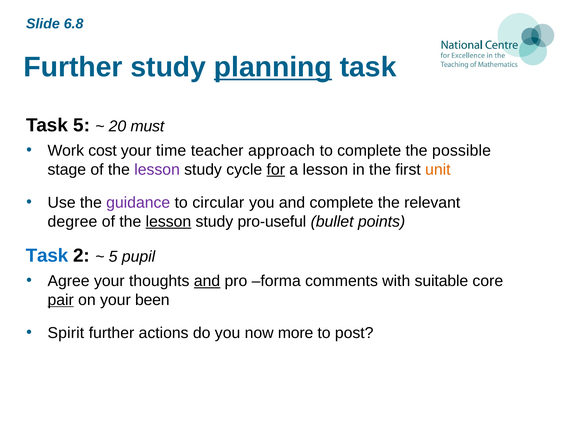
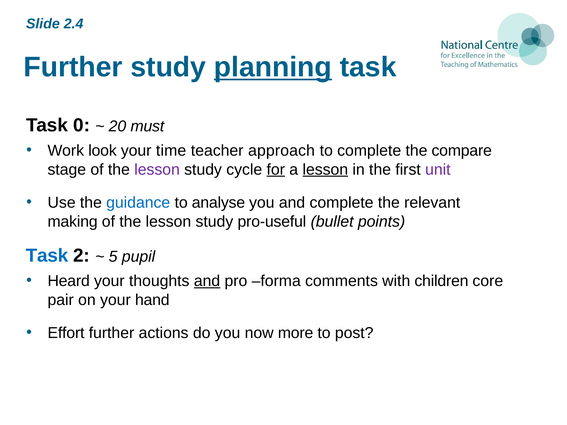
6.8: 6.8 -> 2.4
Task 5: 5 -> 0
cost: cost -> look
possible: possible -> compare
lesson at (325, 170) underline: none -> present
unit colour: orange -> purple
guidance colour: purple -> blue
circular: circular -> analyse
degree: degree -> making
lesson at (168, 222) underline: present -> none
Agree: Agree -> Heard
suitable: suitable -> children
pair underline: present -> none
been: been -> hand
Spirit: Spirit -> Effort
